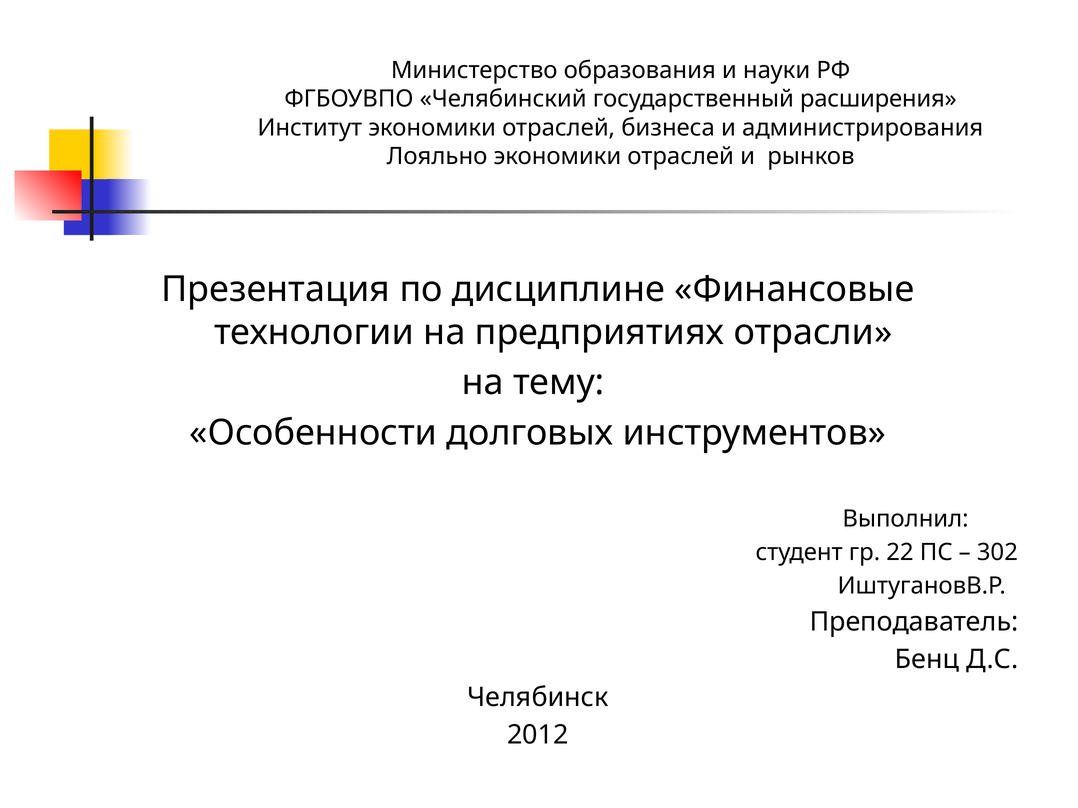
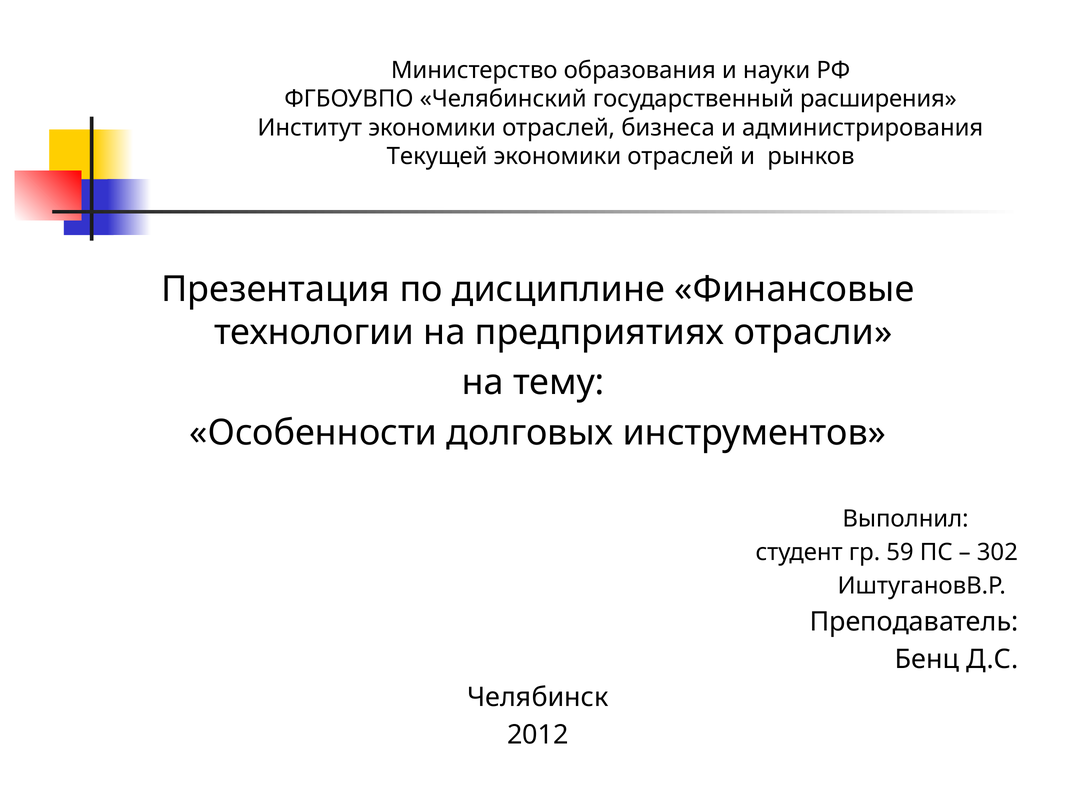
Лояльно: Лояльно -> Текущей
22: 22 -> 59
